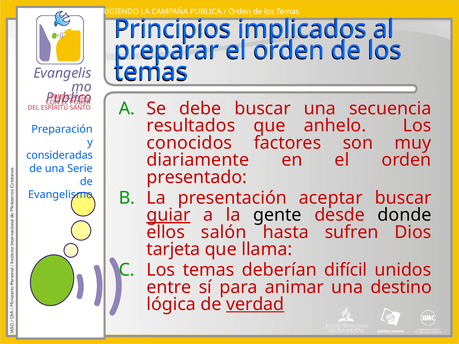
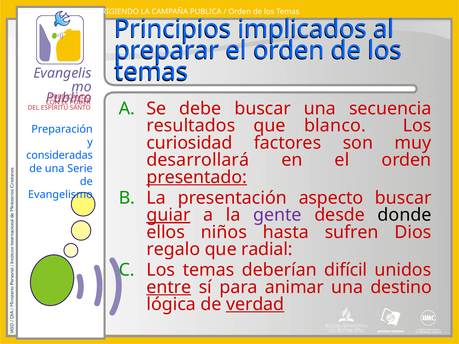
anhelo: anhelo -> blanco
conocidos: conocidos -> curiosidad
diariamente: diariamente -> desarrollará
presentado underline: none -> present
aceptar: aceptar -> aspecto
gente colour: black -> purple
salón: salón -> niños
tarjeta: tarjeta -> regalo
llama: llama -> radial
entre underline: none -> present
